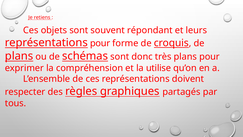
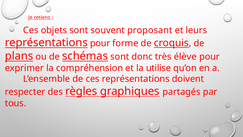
répondant: répondant -> proposant
très plans: plans -> élève
